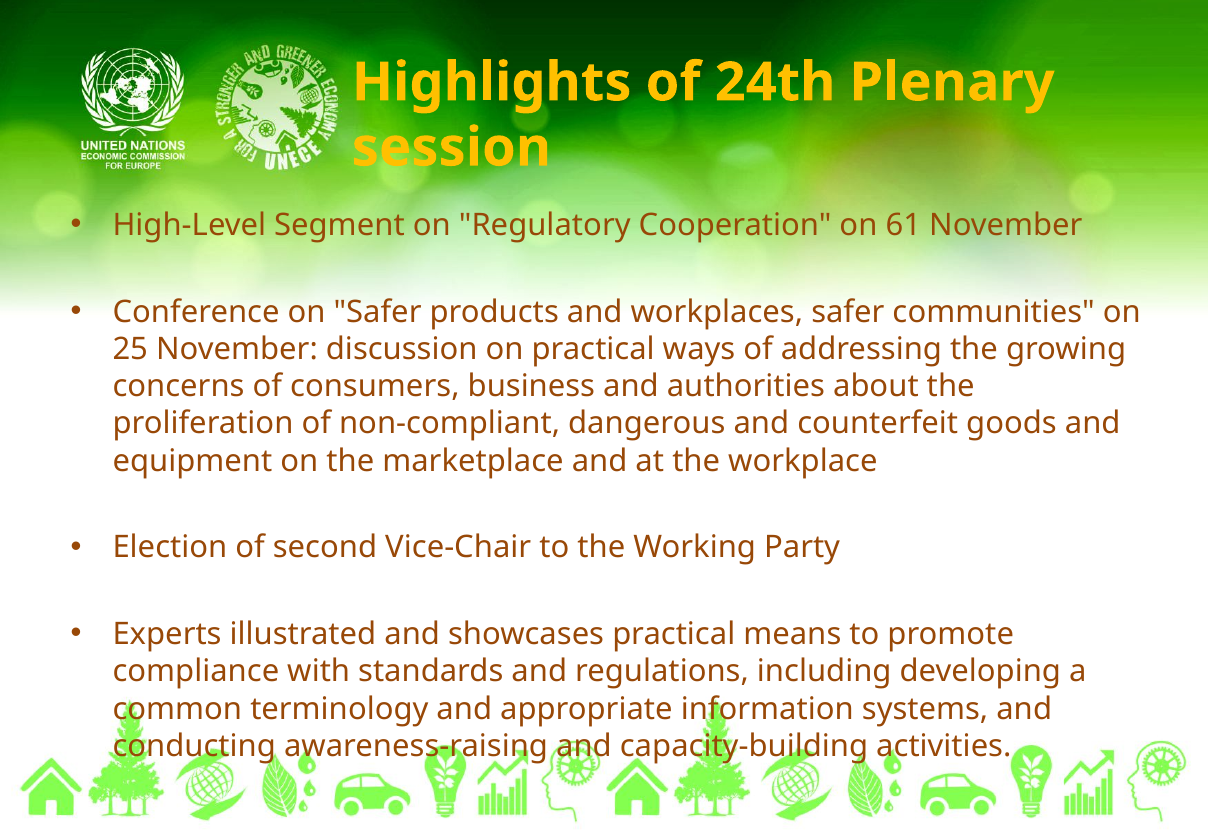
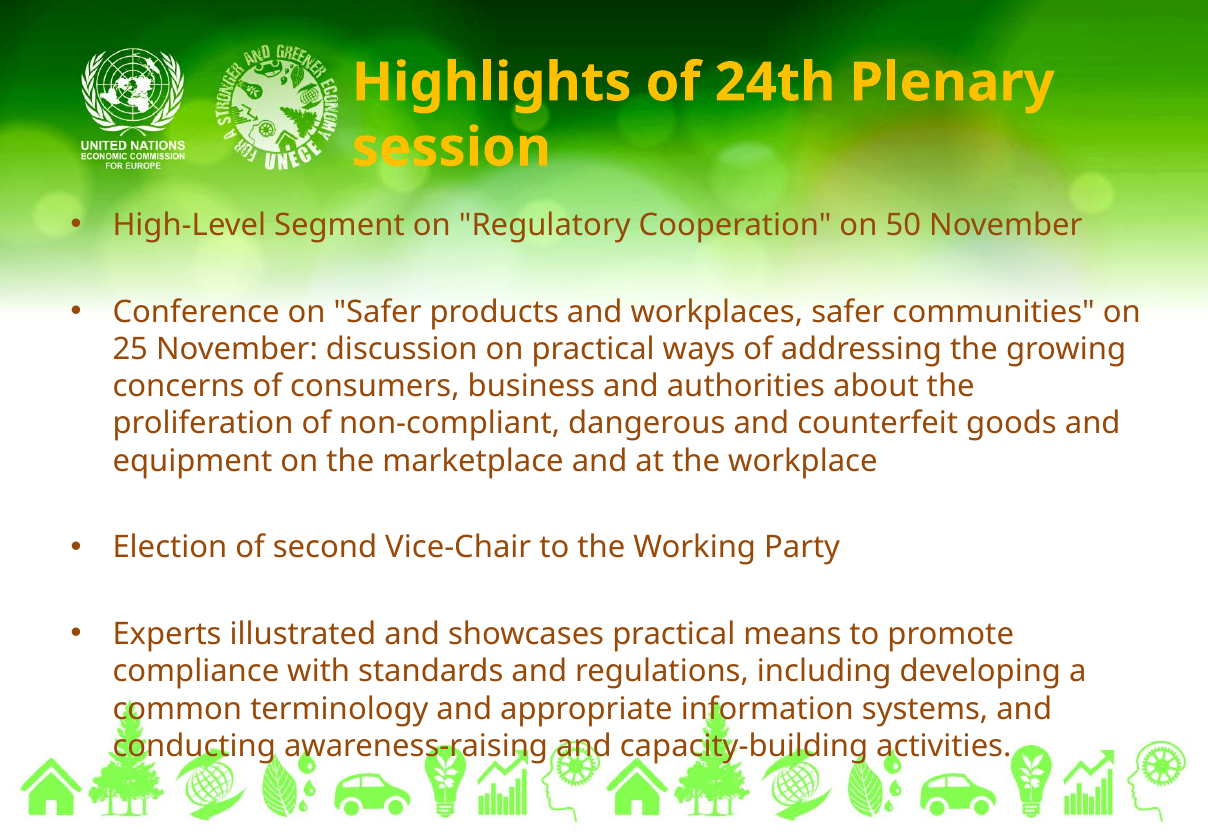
61: 61 -> 50
